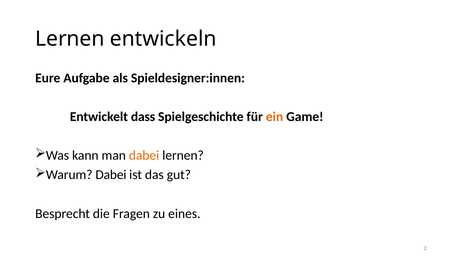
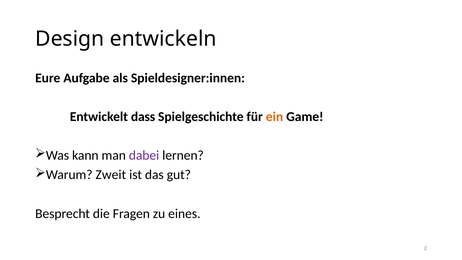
Lernen at (70, 39): Lernen -> Design
dabei at (144, 155) colour: orange -> purple
Warum Dabei: Dabei -> Zweit
